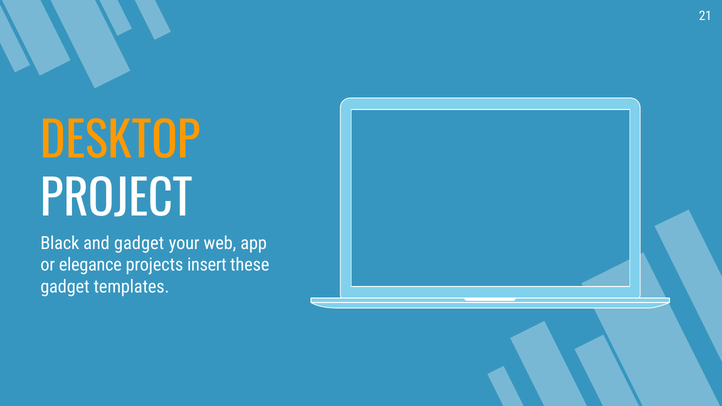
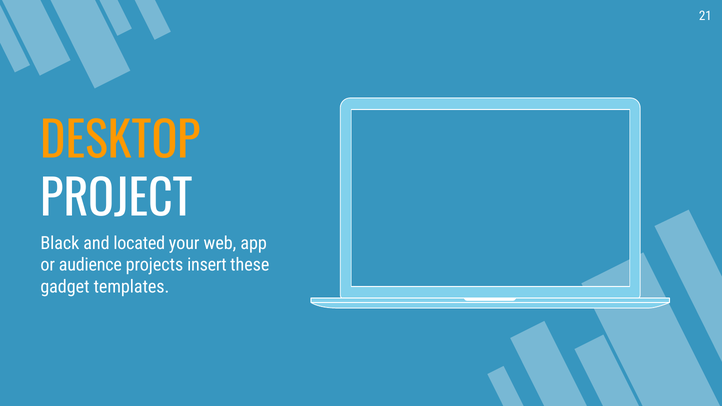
and gadget: gadget -> located
elegance: elegance -> audience
